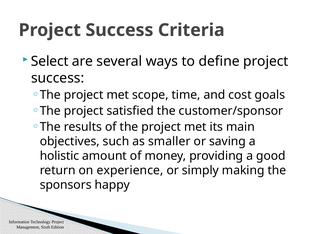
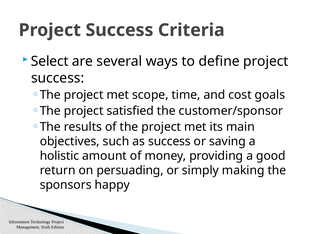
as smaller: smaller -> success
experience: experience -> persuading
